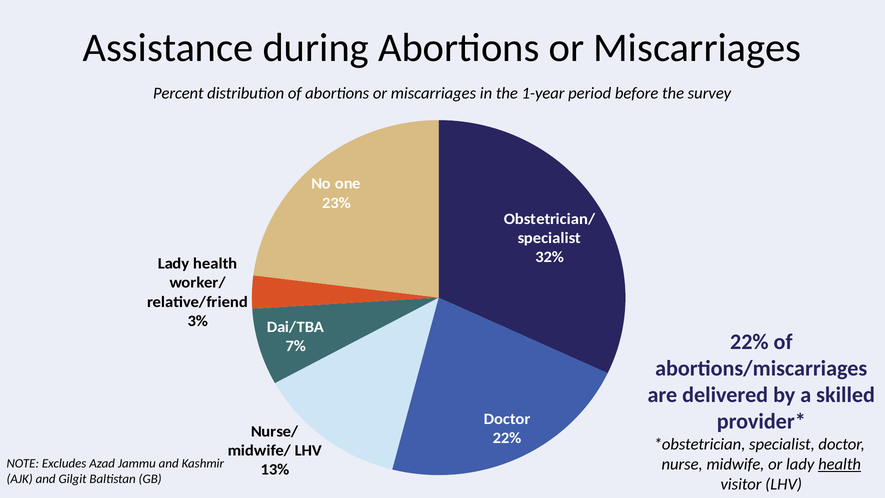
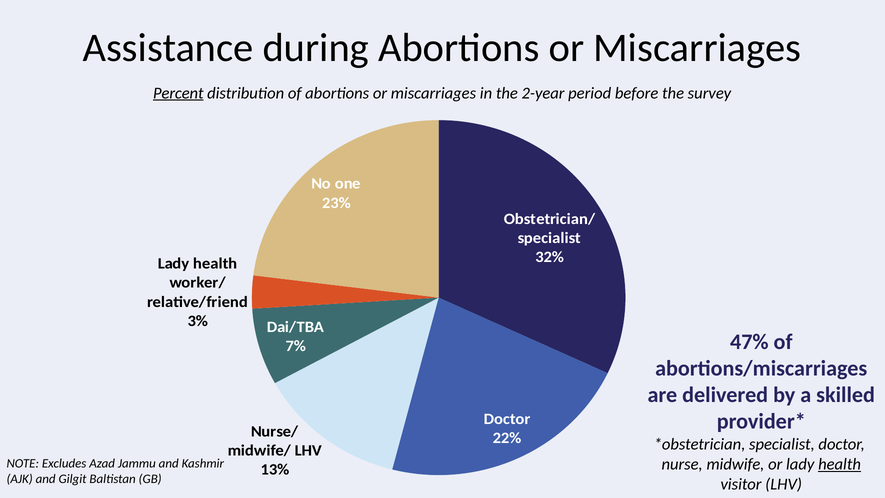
Percent underline: none -> present
1-year: 1-year -> 2-year
22% at (749, 342): 22% -> 47%
